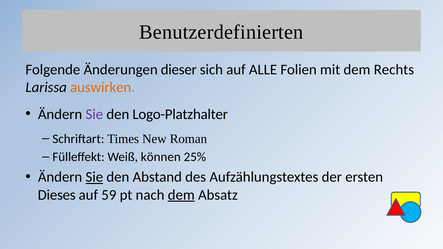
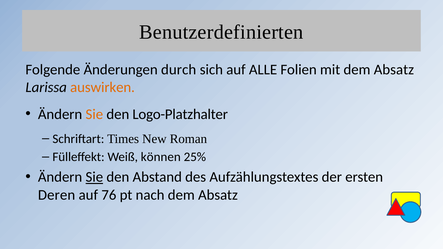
dieser: dieser -> durch
mit dem Rechts: Rechts -> Absatz
Sie at (94, 114) colour: purple -> orange
Dieses: Dieses -> Deren
59: 59 -> 76
dem at (181, 195) underline: present -> none
